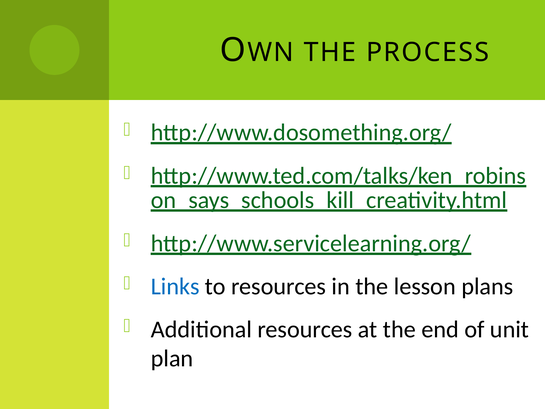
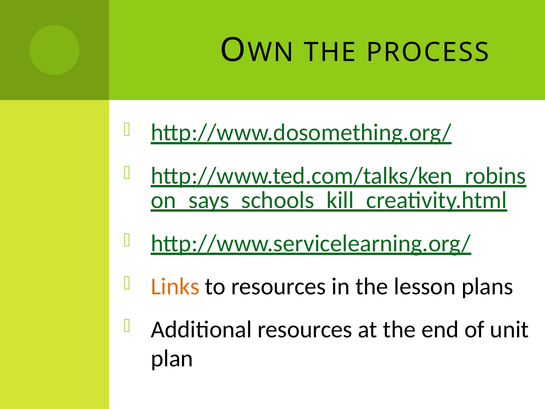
Links colour: blue -> orange
